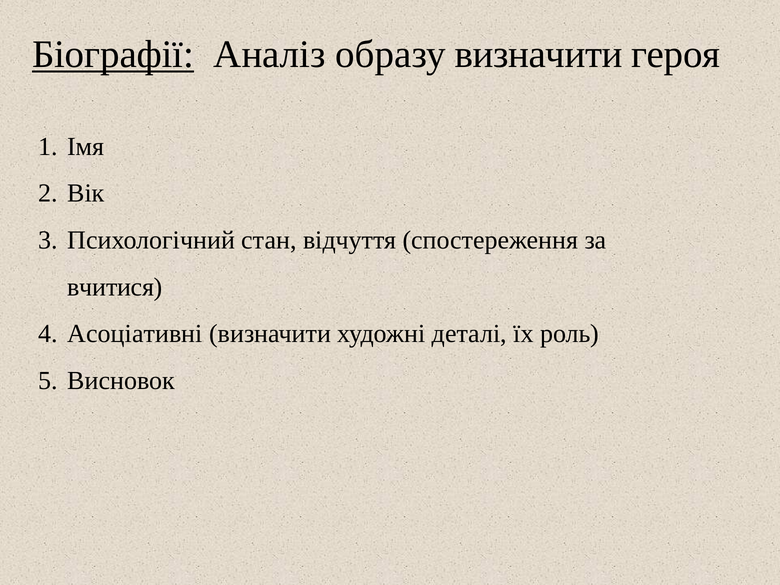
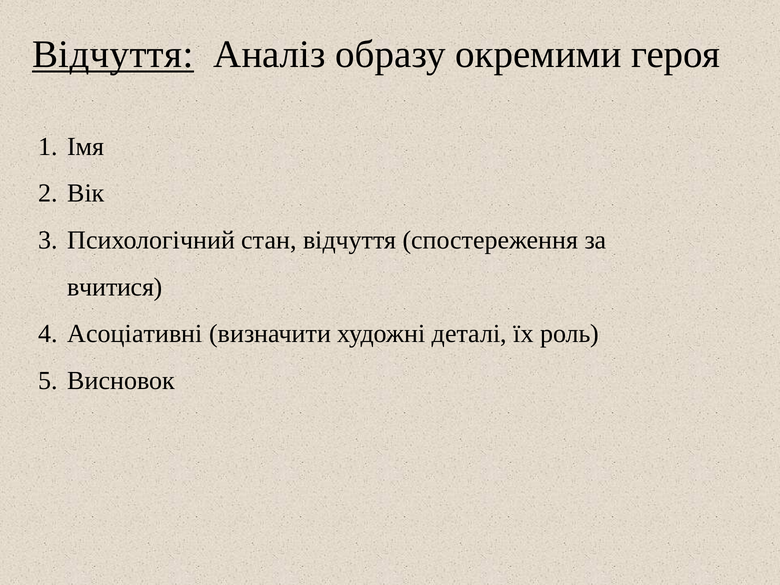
Біографії at (113, 54): Біографії -> Відчуття
образу визначити: визначити -> окремими
